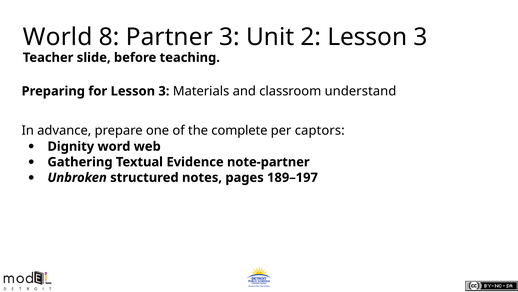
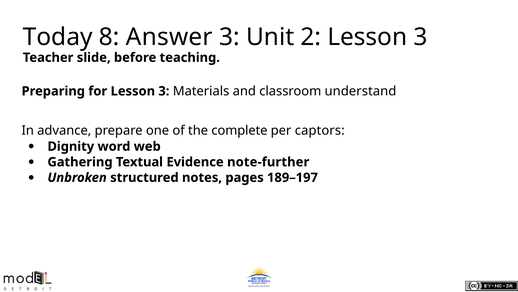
World: World -> Today
Partner: Partner -> Answer
note-partner: note-partner -> note-further
